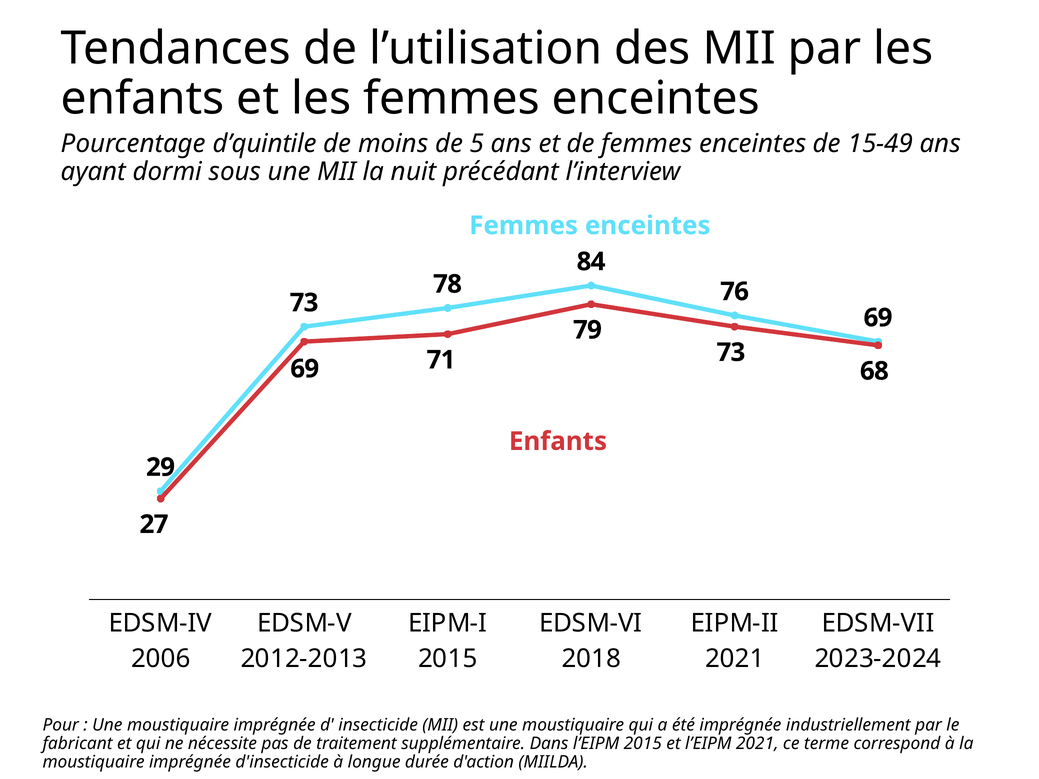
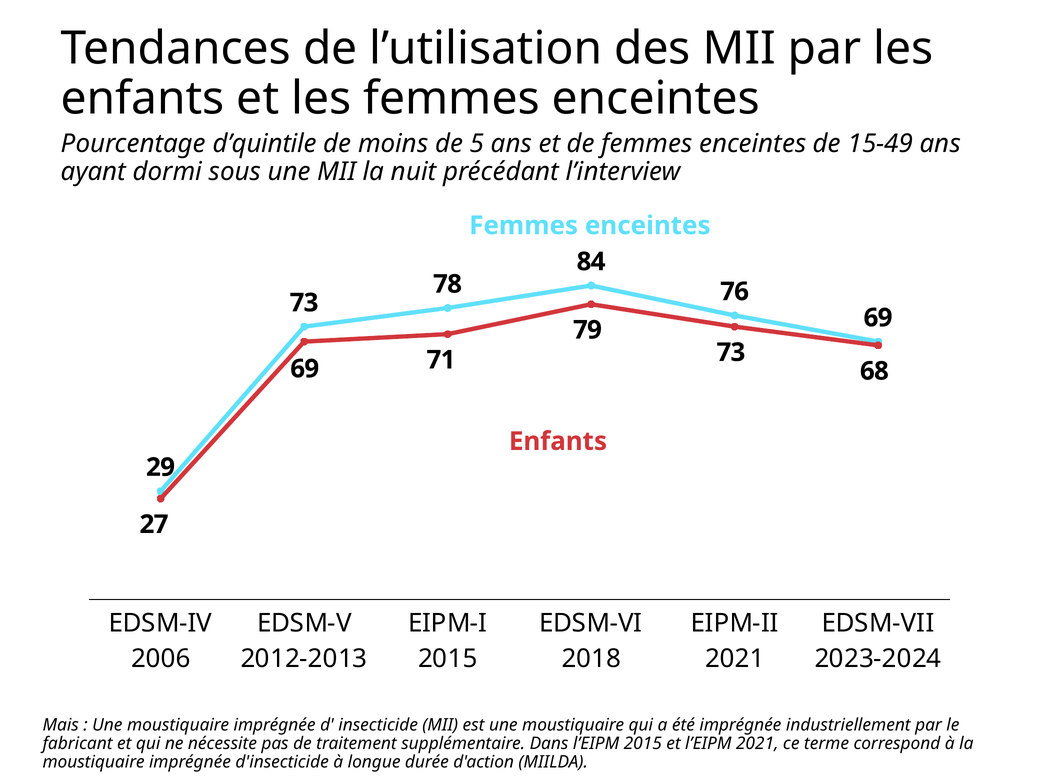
Pour: Pour -> Mais
